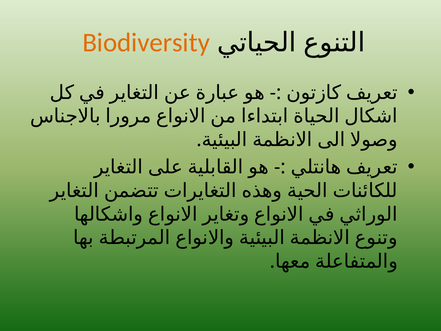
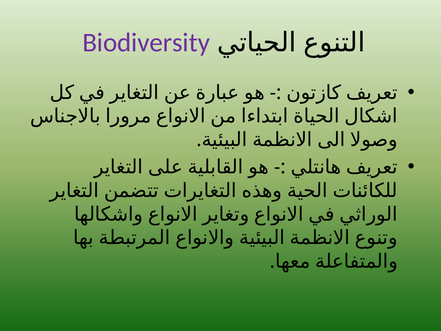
Biodiversity colour: orange -> purple
